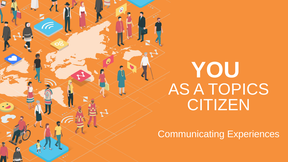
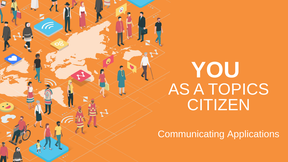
Experiences: Experiences -> Applications
